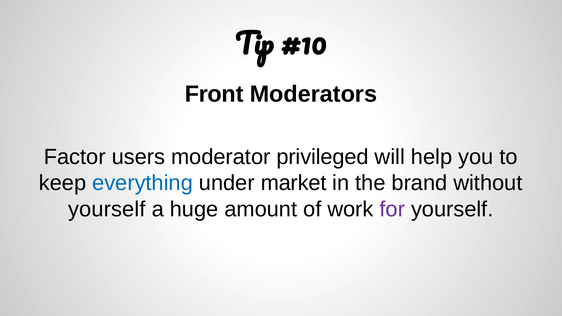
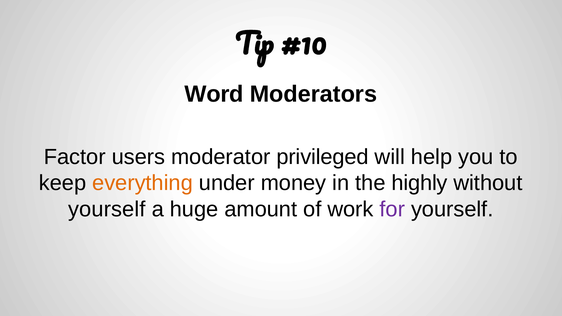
Front: Front -> Word
everything colour: blue -> orange
market: market -> money
brand: brand -> highly
